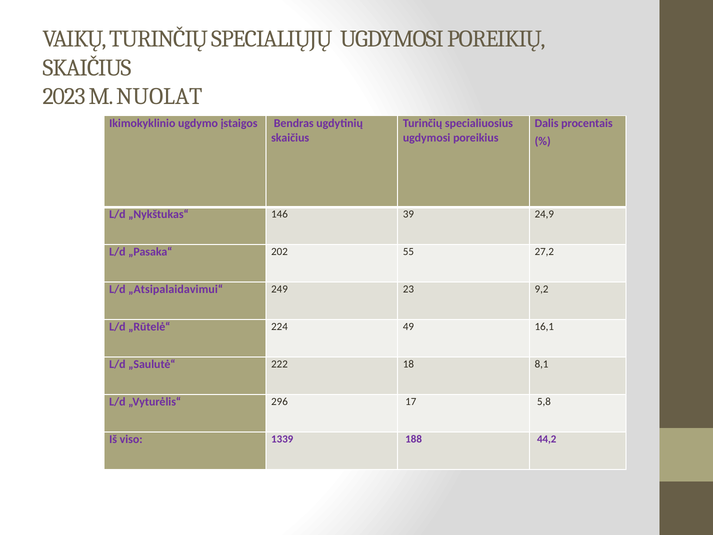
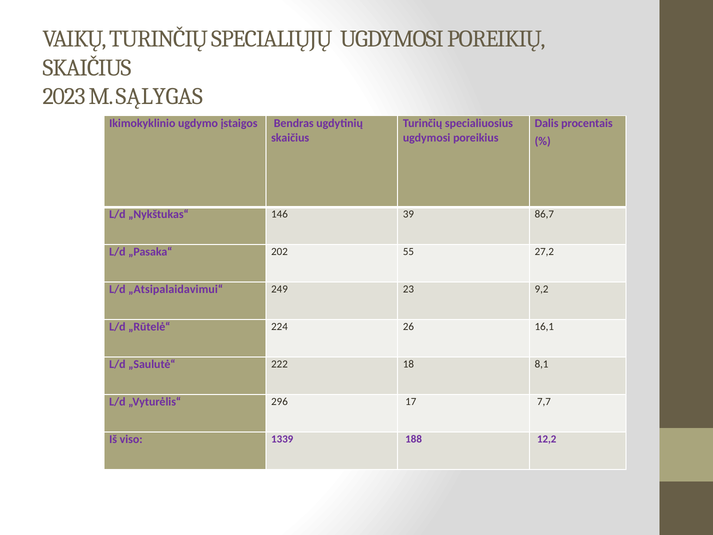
NUOLAT: NUOLAT -> SĄLYGAS
24,9: 24,9 -> 86,7
49: 49 -> 26
5,8: 5,8 -> 7,7
44,2: 44,2 -> 12,2
